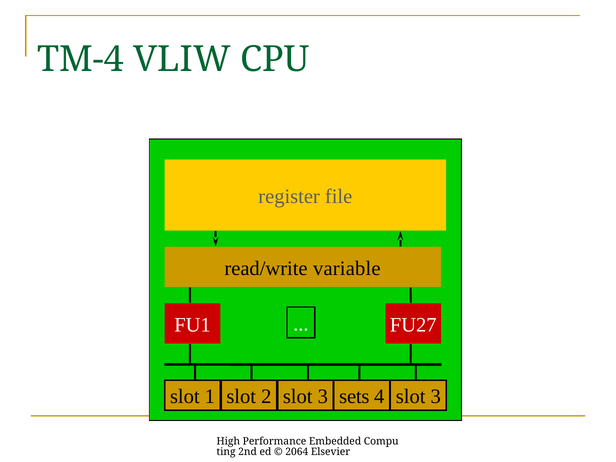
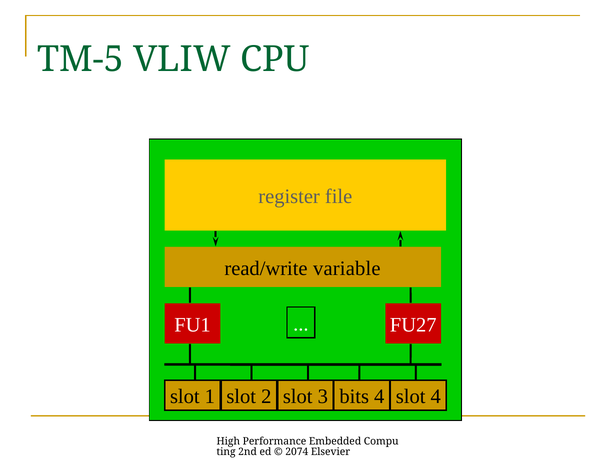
TM-4: TM-4 -> TM-5
sets: sets -> bits
4 slot 3: 3 -> 4
2064: 2064 -> 2074
